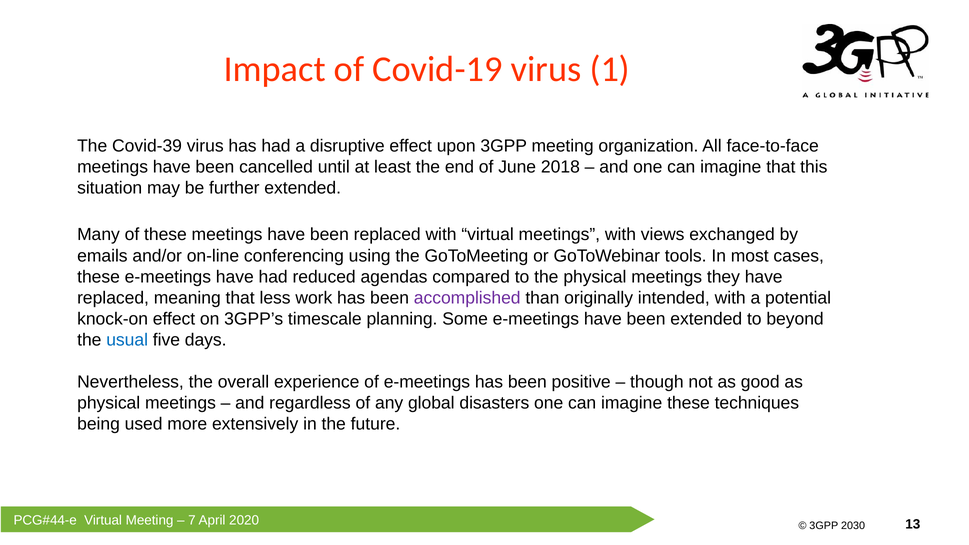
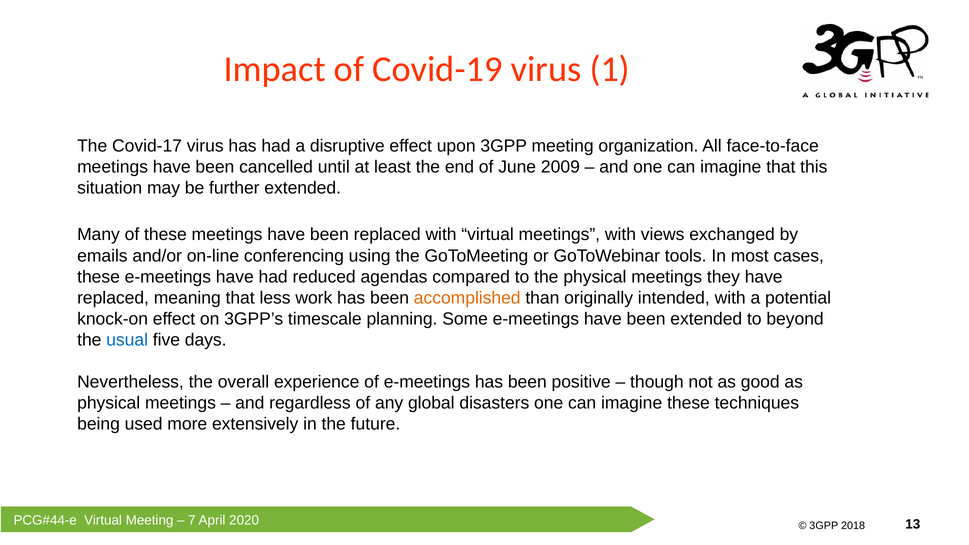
Covid-39: Covid-39 -> Covid-17
2018: 2018 -> 2009
accomplished colour: purple -> orange
2030: 2030 -> 2018
